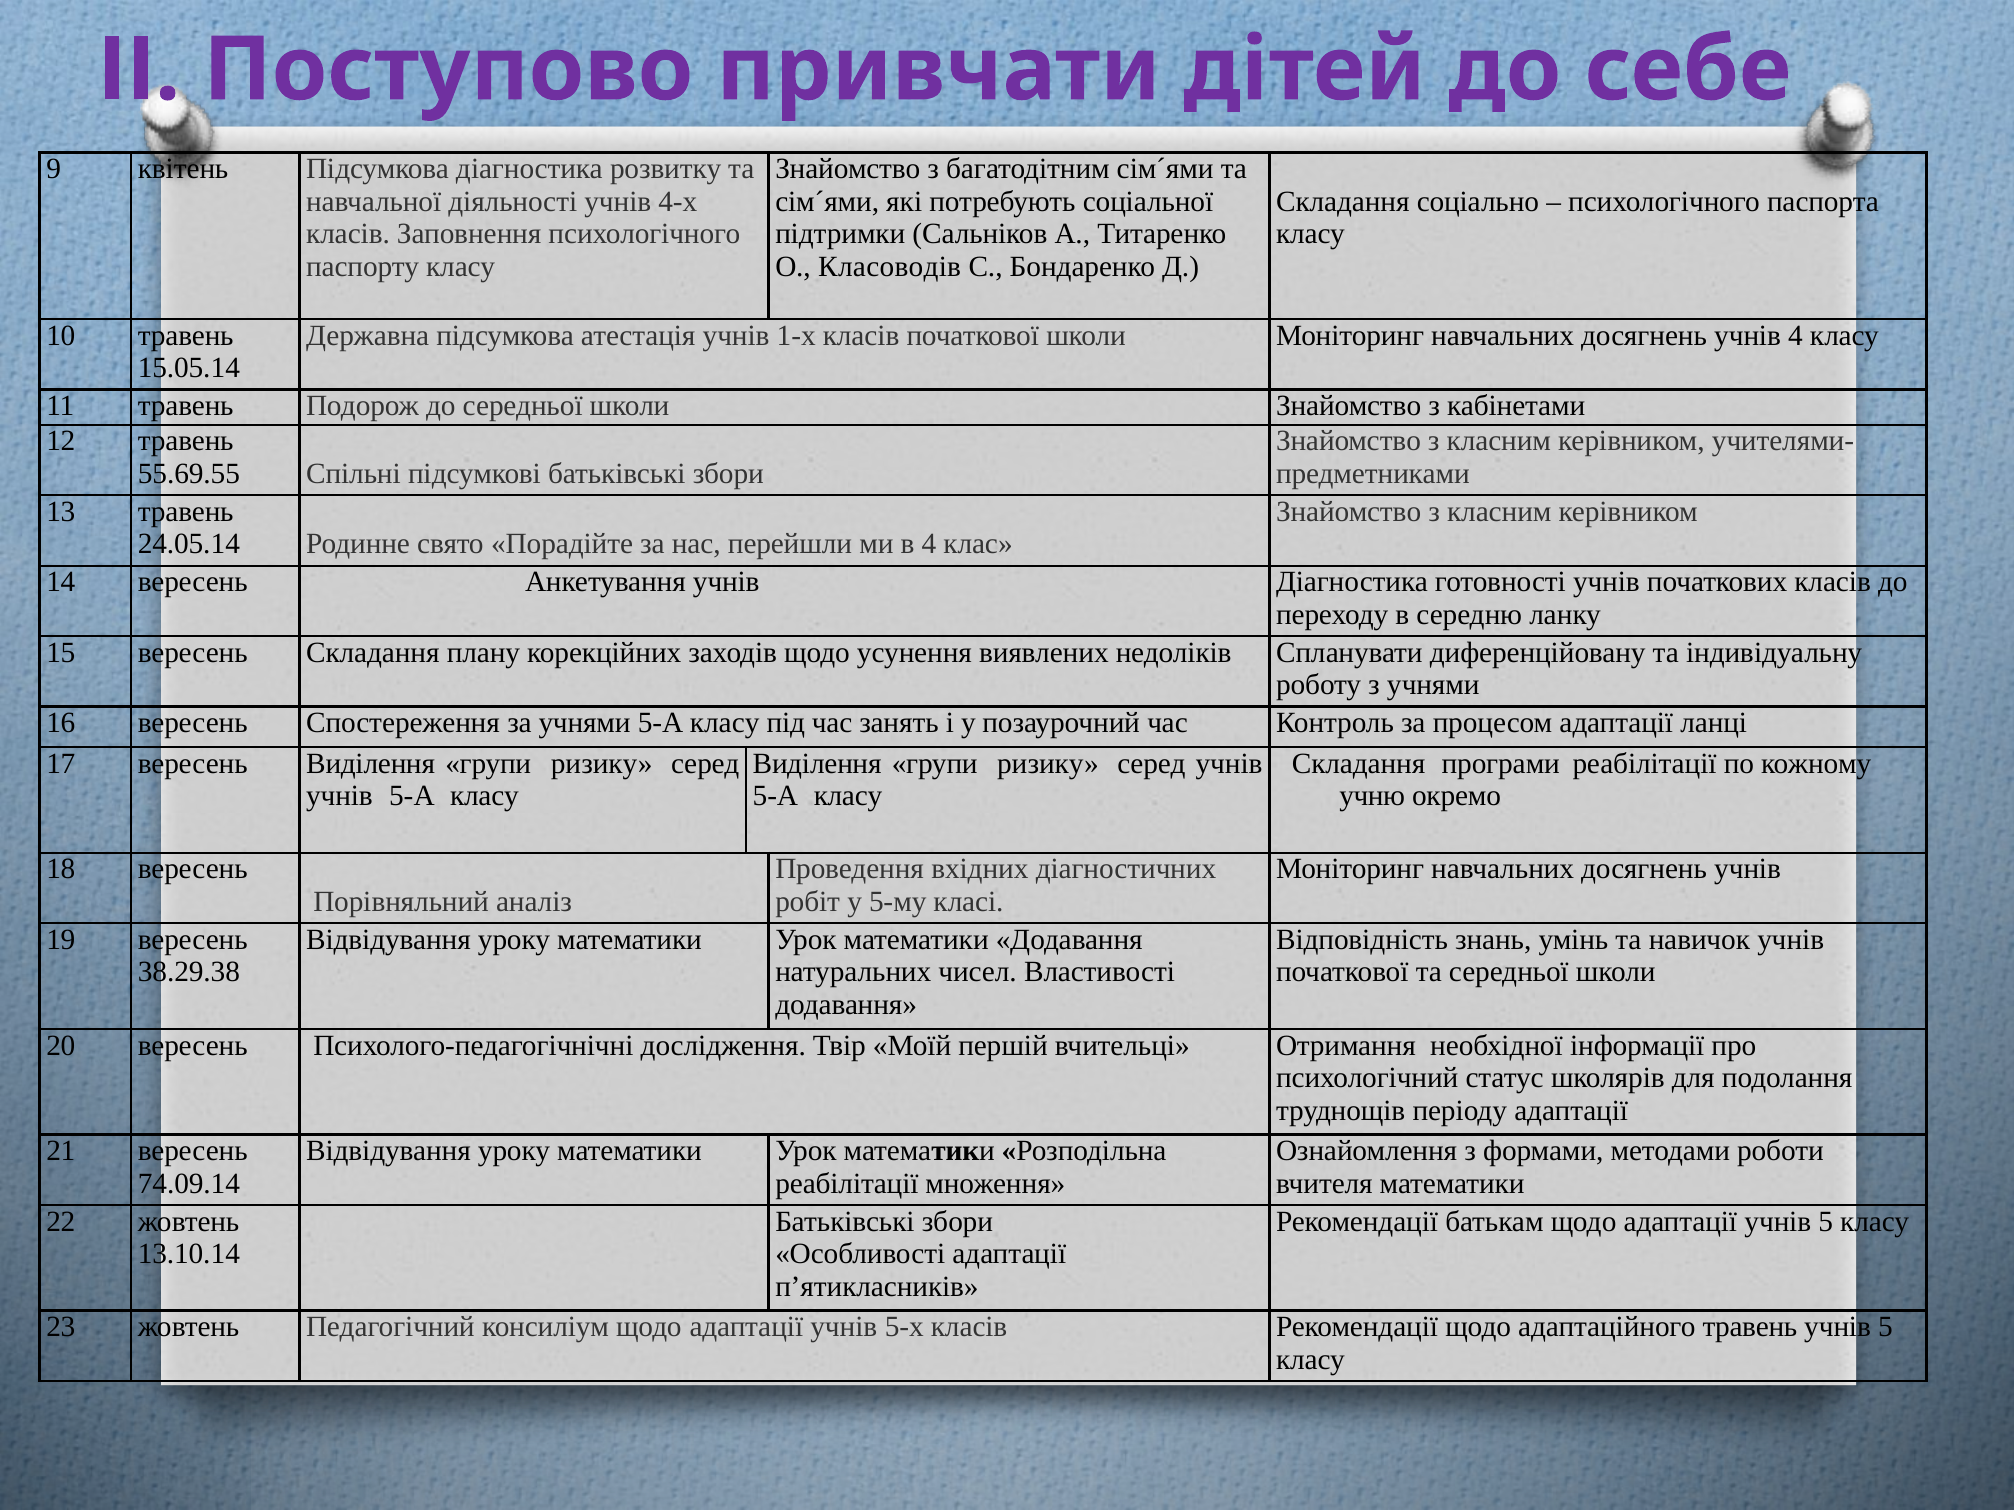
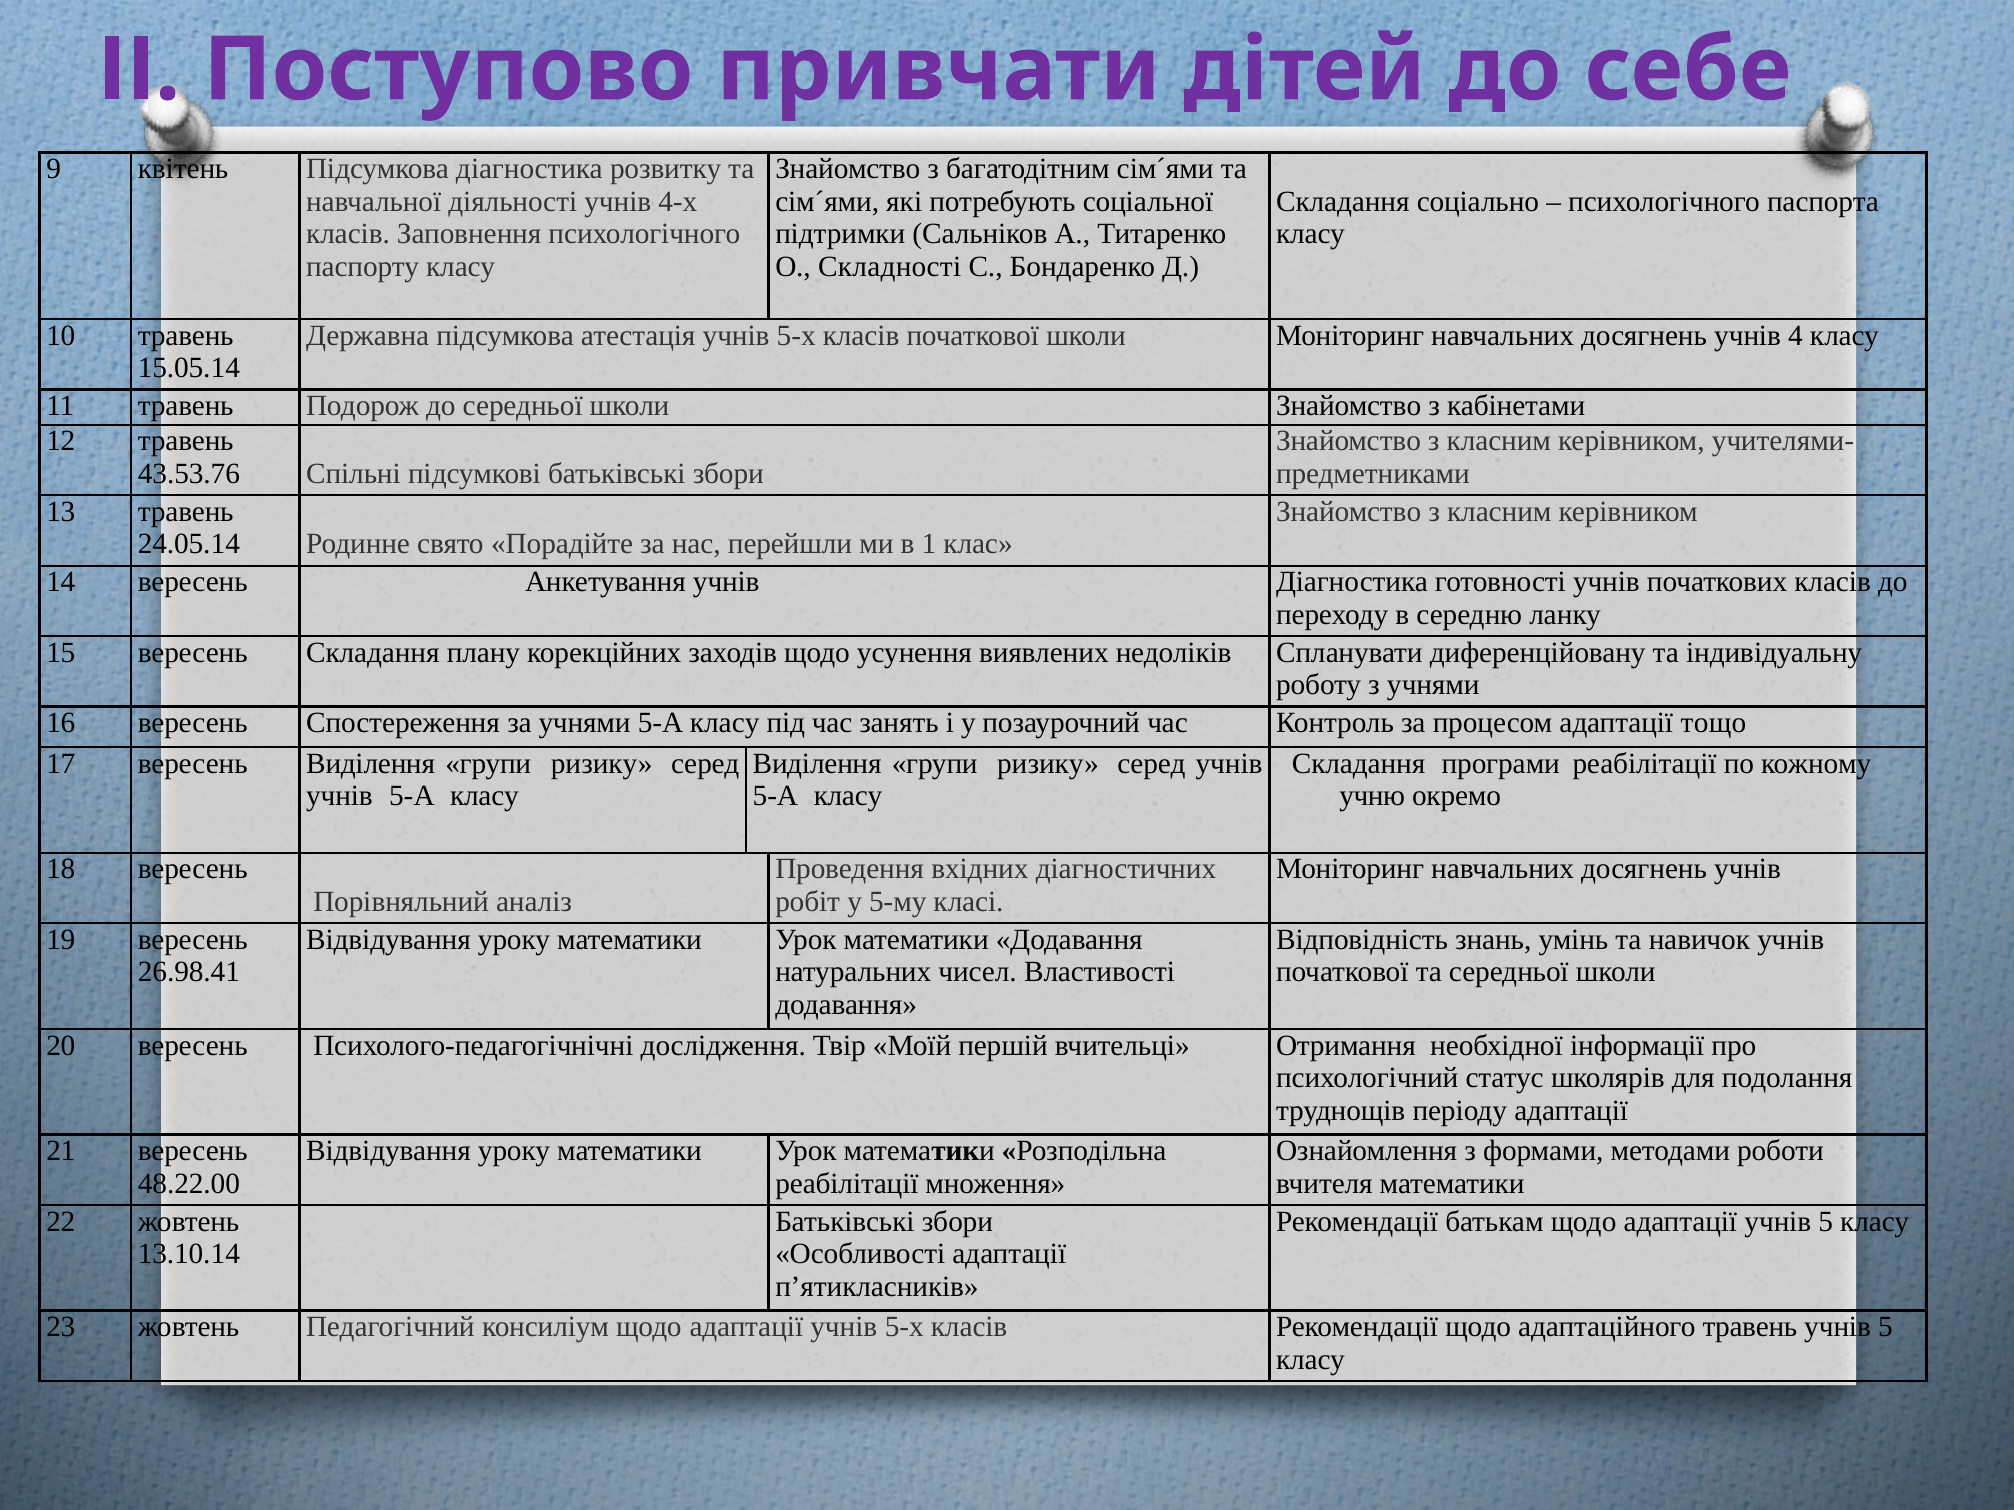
Класоводів: Класоводів -> Складності
атестація учнів 1-х: 1-х -> 5-х
55.69.55: 55.69.55 -> 43.53.76
в 4: 4 -> 1
ланці: ланці -> тощо
38.29.38: 38.29.38 -> 26.98.41
74.09.14: 74.09.14 -> 48.22.00
